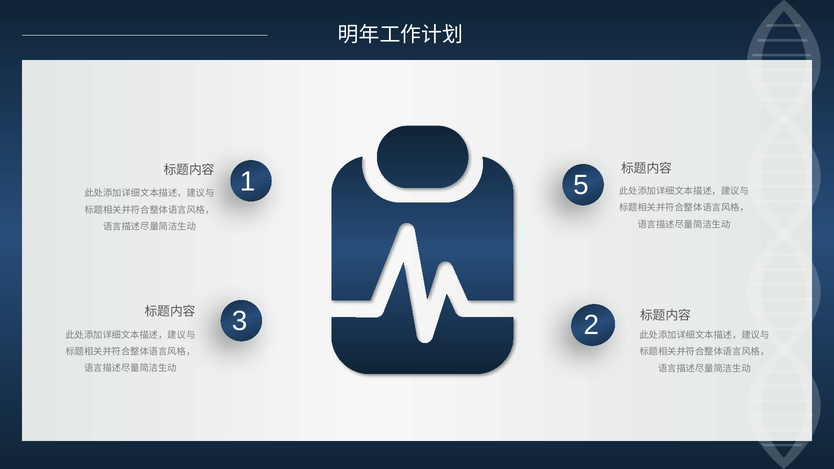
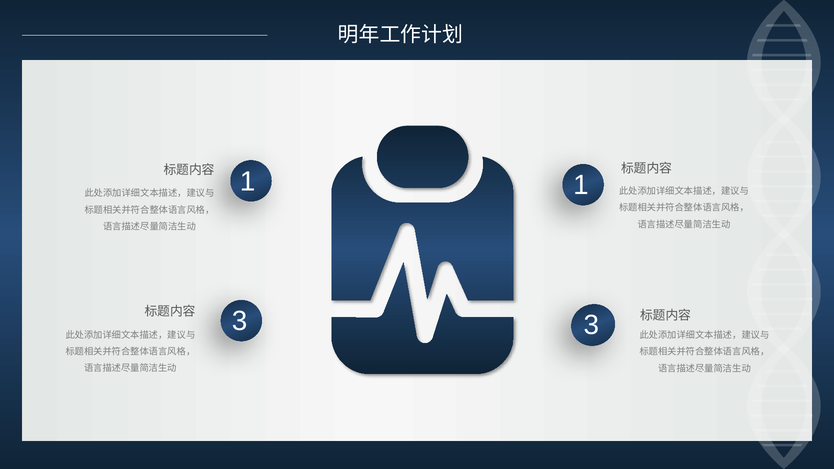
1 5: 5 -> 1
3 2: 2 -> 3
